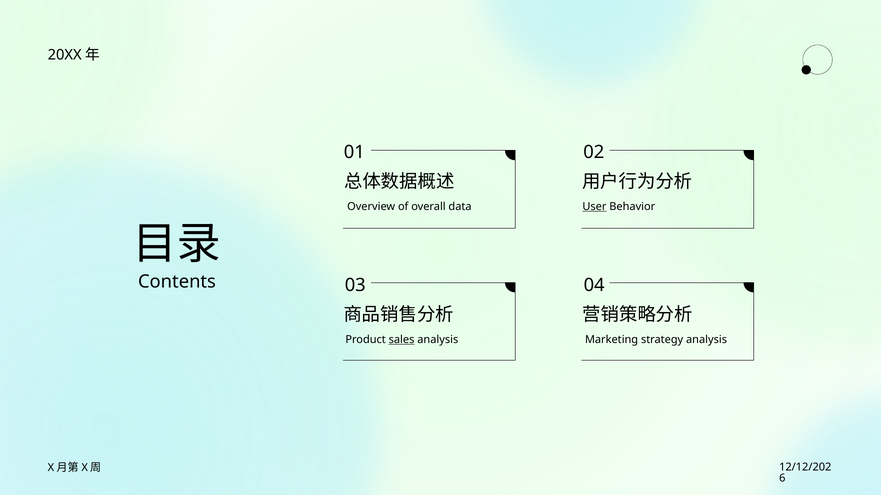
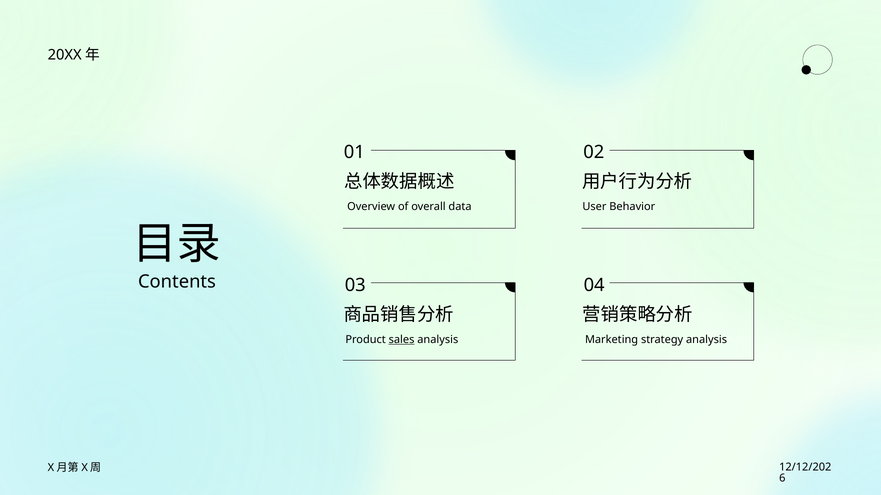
User underline: present -> none
